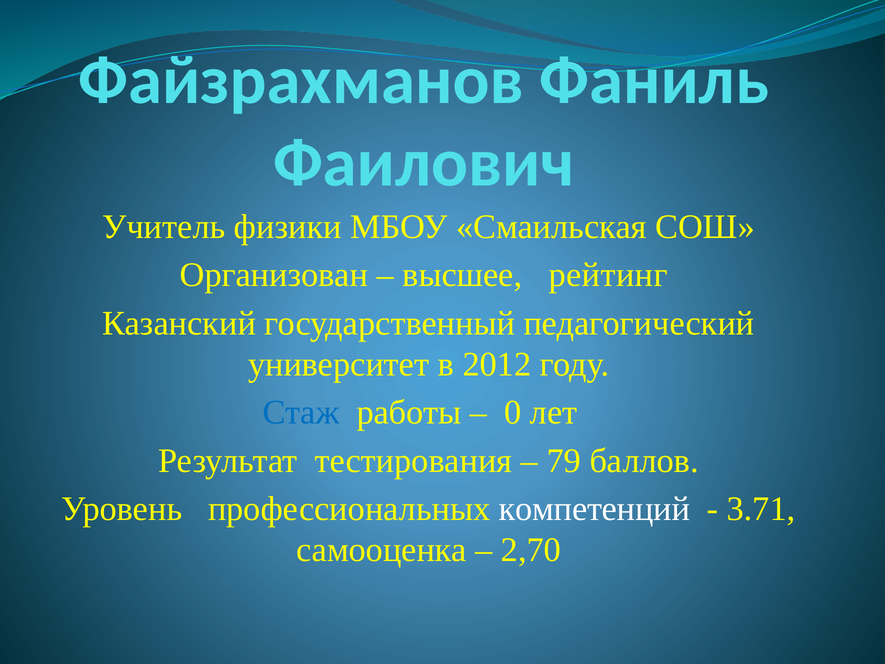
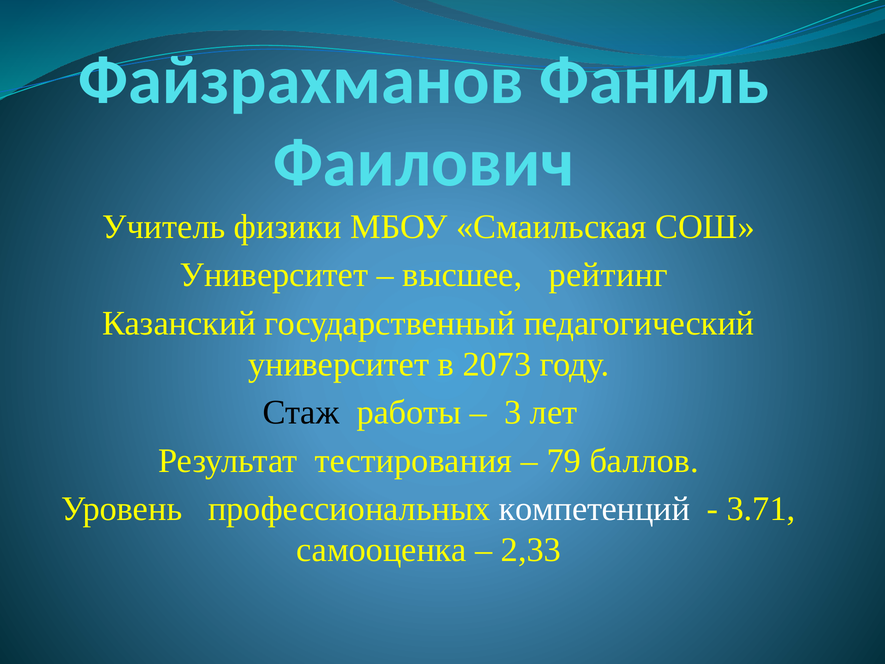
Организован at (274, 275): Организован -> Университет
2012: 2012 -> 2073
Стаж colour: blue -> black
0: 0 -> 3
2,70: 2,70 -> 2,33
